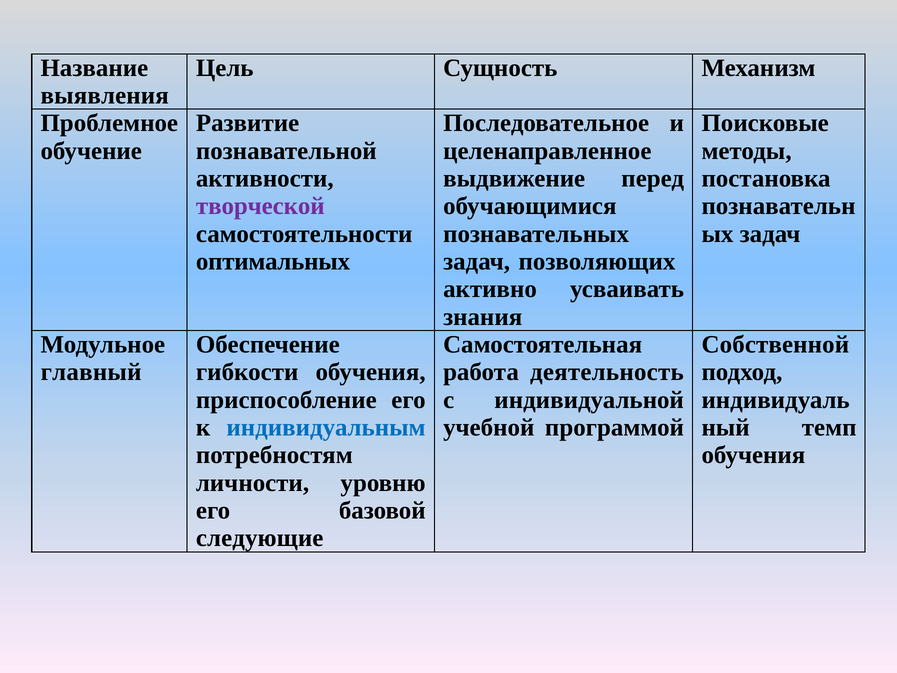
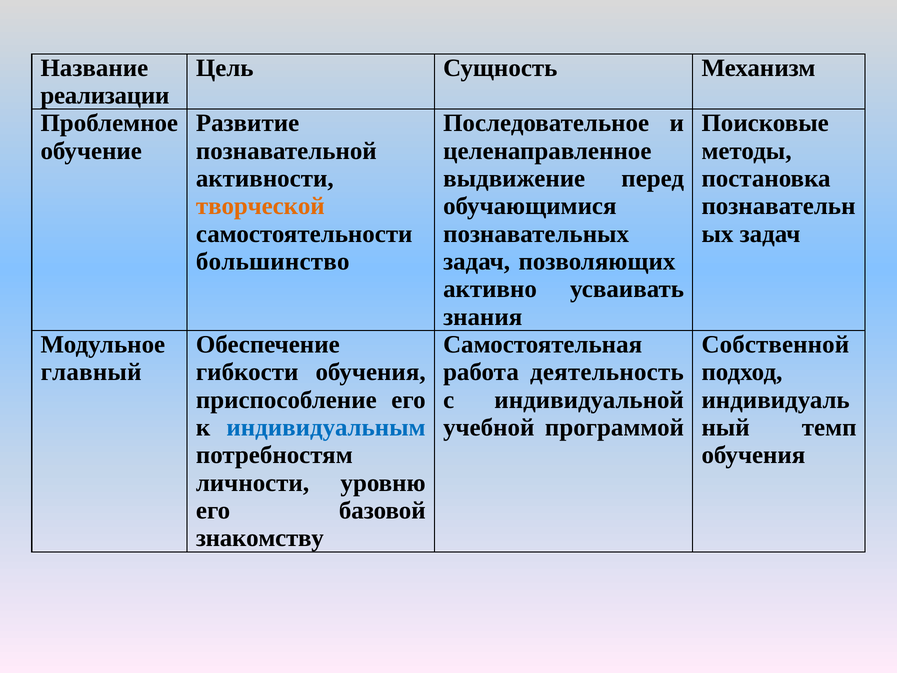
выявления: выявления -> реализации
творческой colour: purple -> orange
оптимальных: оптимальных -> большинство
следующие: следующие -> знакомству
